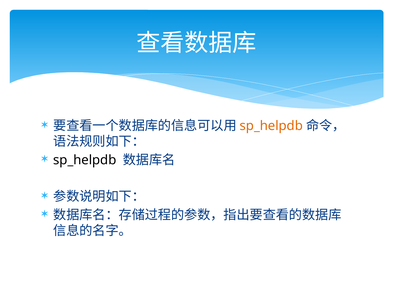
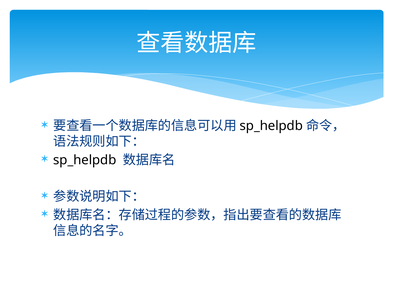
sp_helpdb at (271, 126) colour: orange -> black
